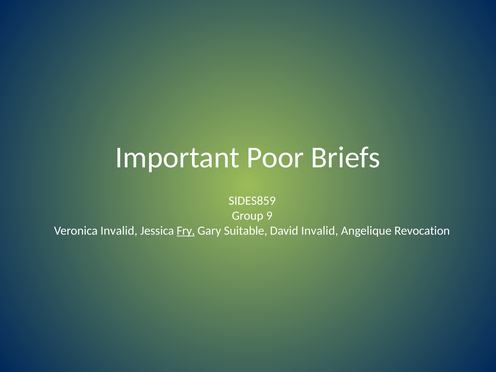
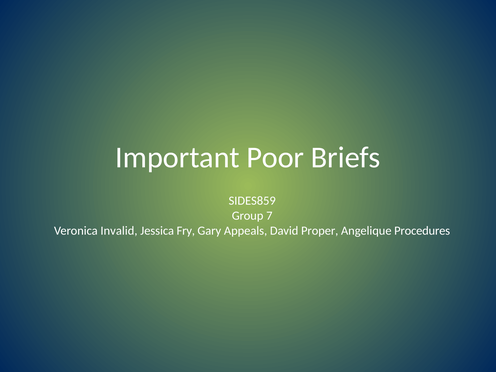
9: 9 -> 7
Fry underline: present -> none
Suitable: Suitable -> Appeals
David Invalid: Invalid -> Proper
Revocation: Revocation -> Procedures
